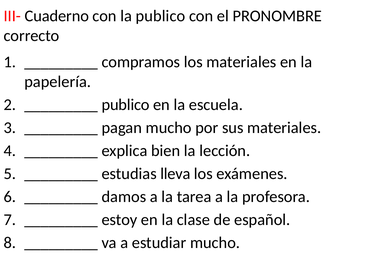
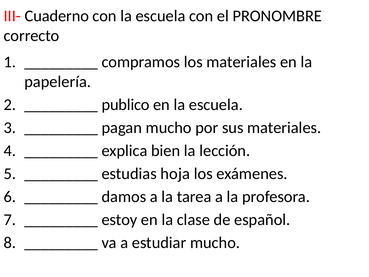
con la publico: publico -> escuela
lleva: lleva -> hoja
